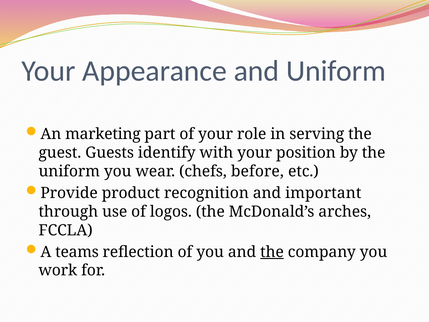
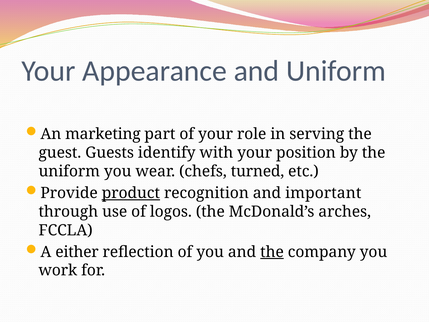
before: before -> turned
product underline: none -> present
teams: teams -> either
